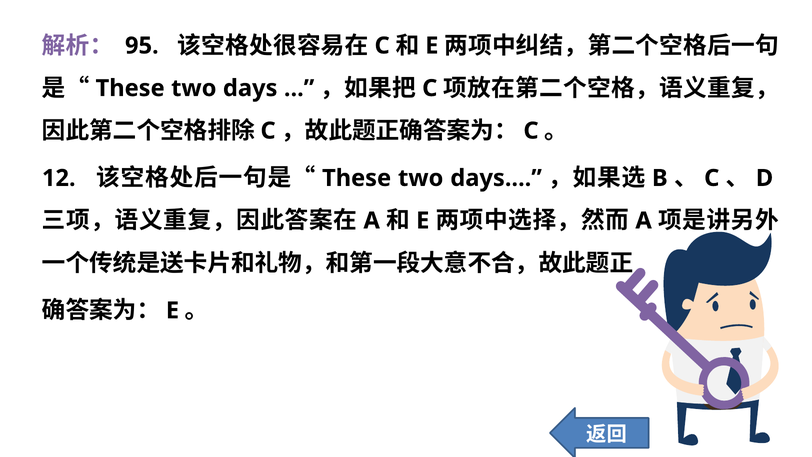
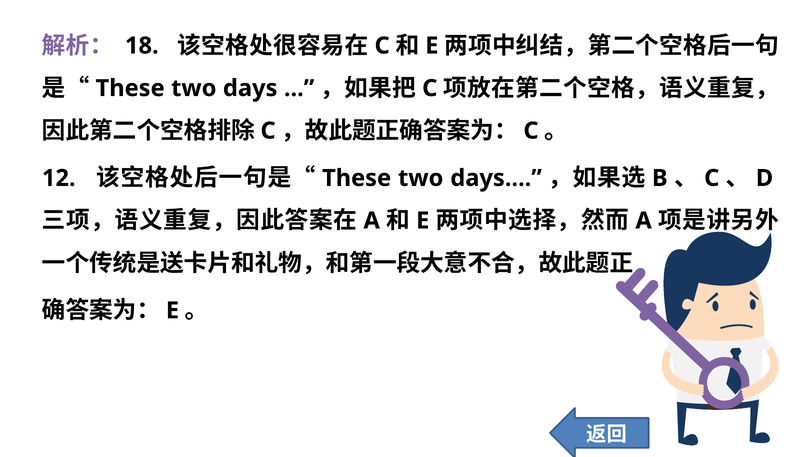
95: 95 -> 18
